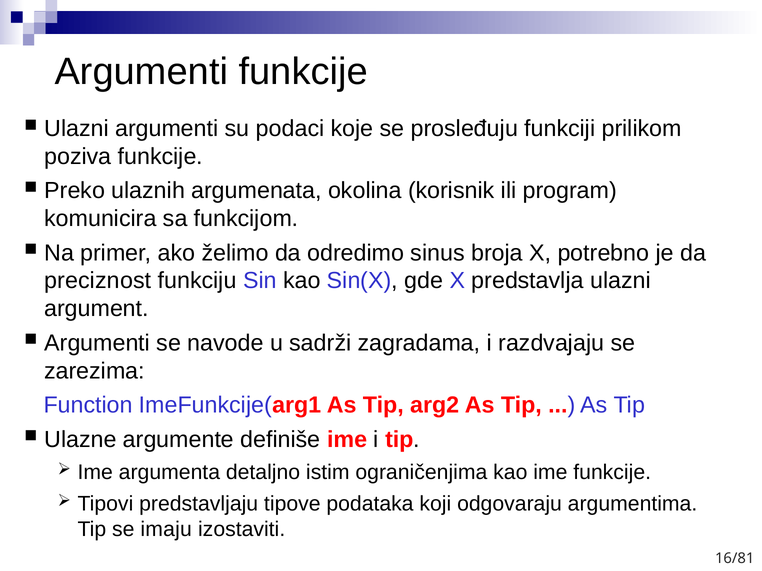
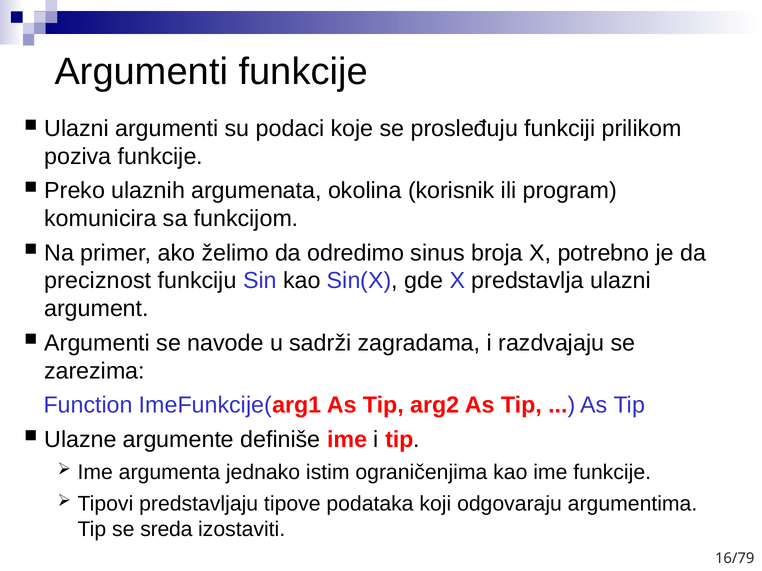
detaljno: detaljno -> jednako
imaju: imaju -> sreda
16/81: 16/81 -> 16/79
